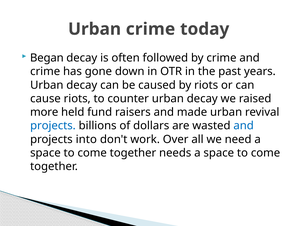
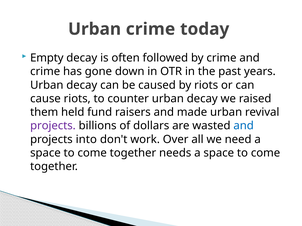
Began: Began -> Empty
more: more -> them
projects at (53, 126) colour: blue -> purple
